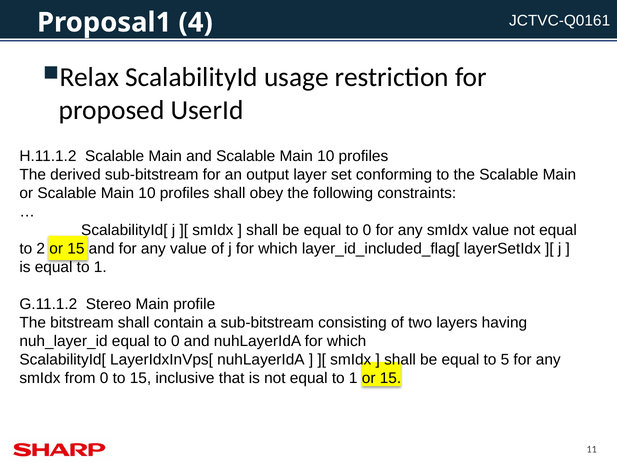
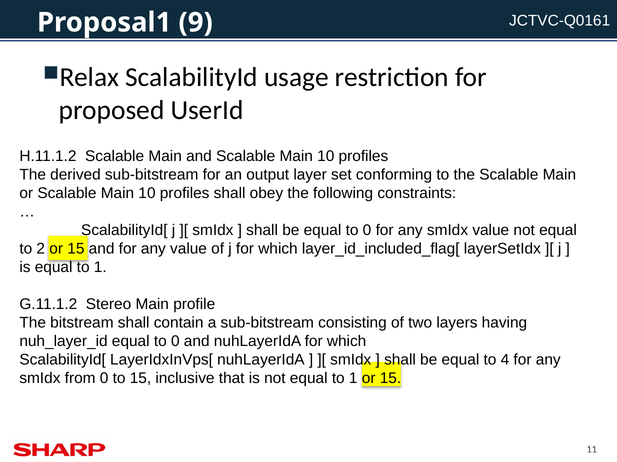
4: 4 -> 9
5: 5 -> 4
